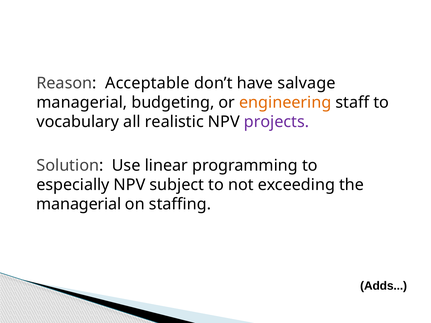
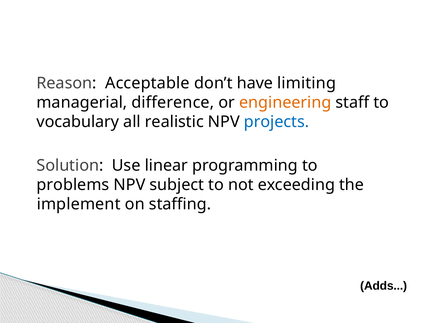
salvage: salvage -> limiting
budgeting: budgeting -> difference
projects colour: purple -> blue
especially: especially -> problems
managerial at (79, 204): managerial -> implement
